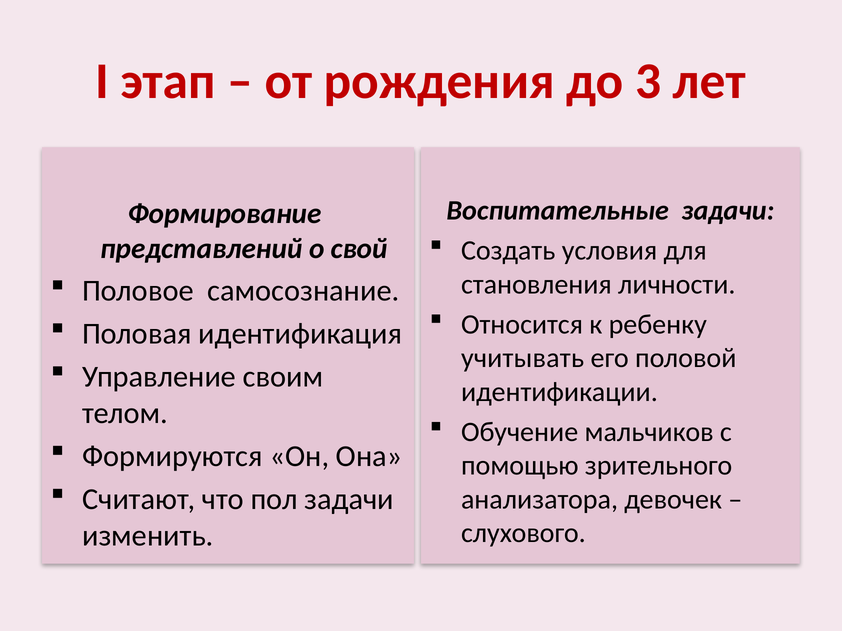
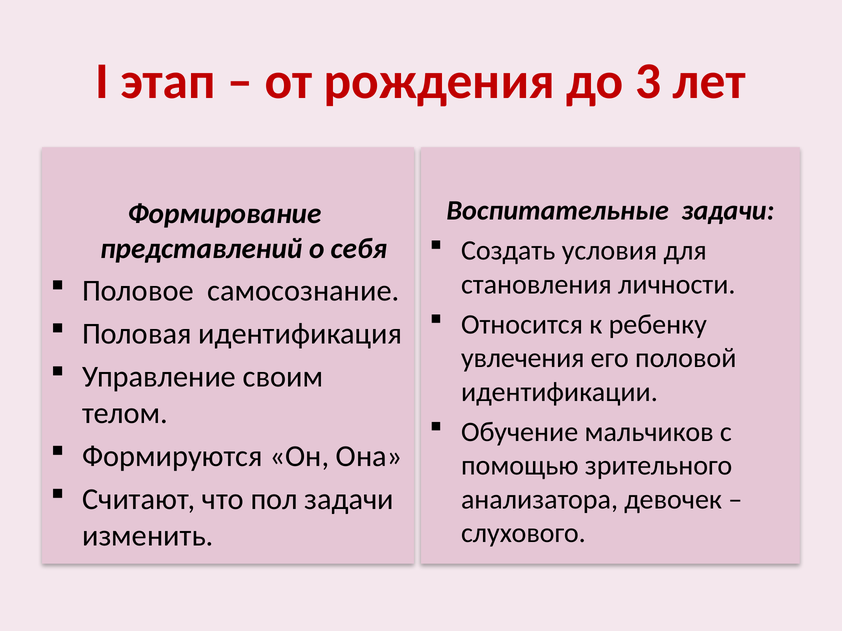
свой: свой -> себя
учитывать: учитывать -> увлечения
